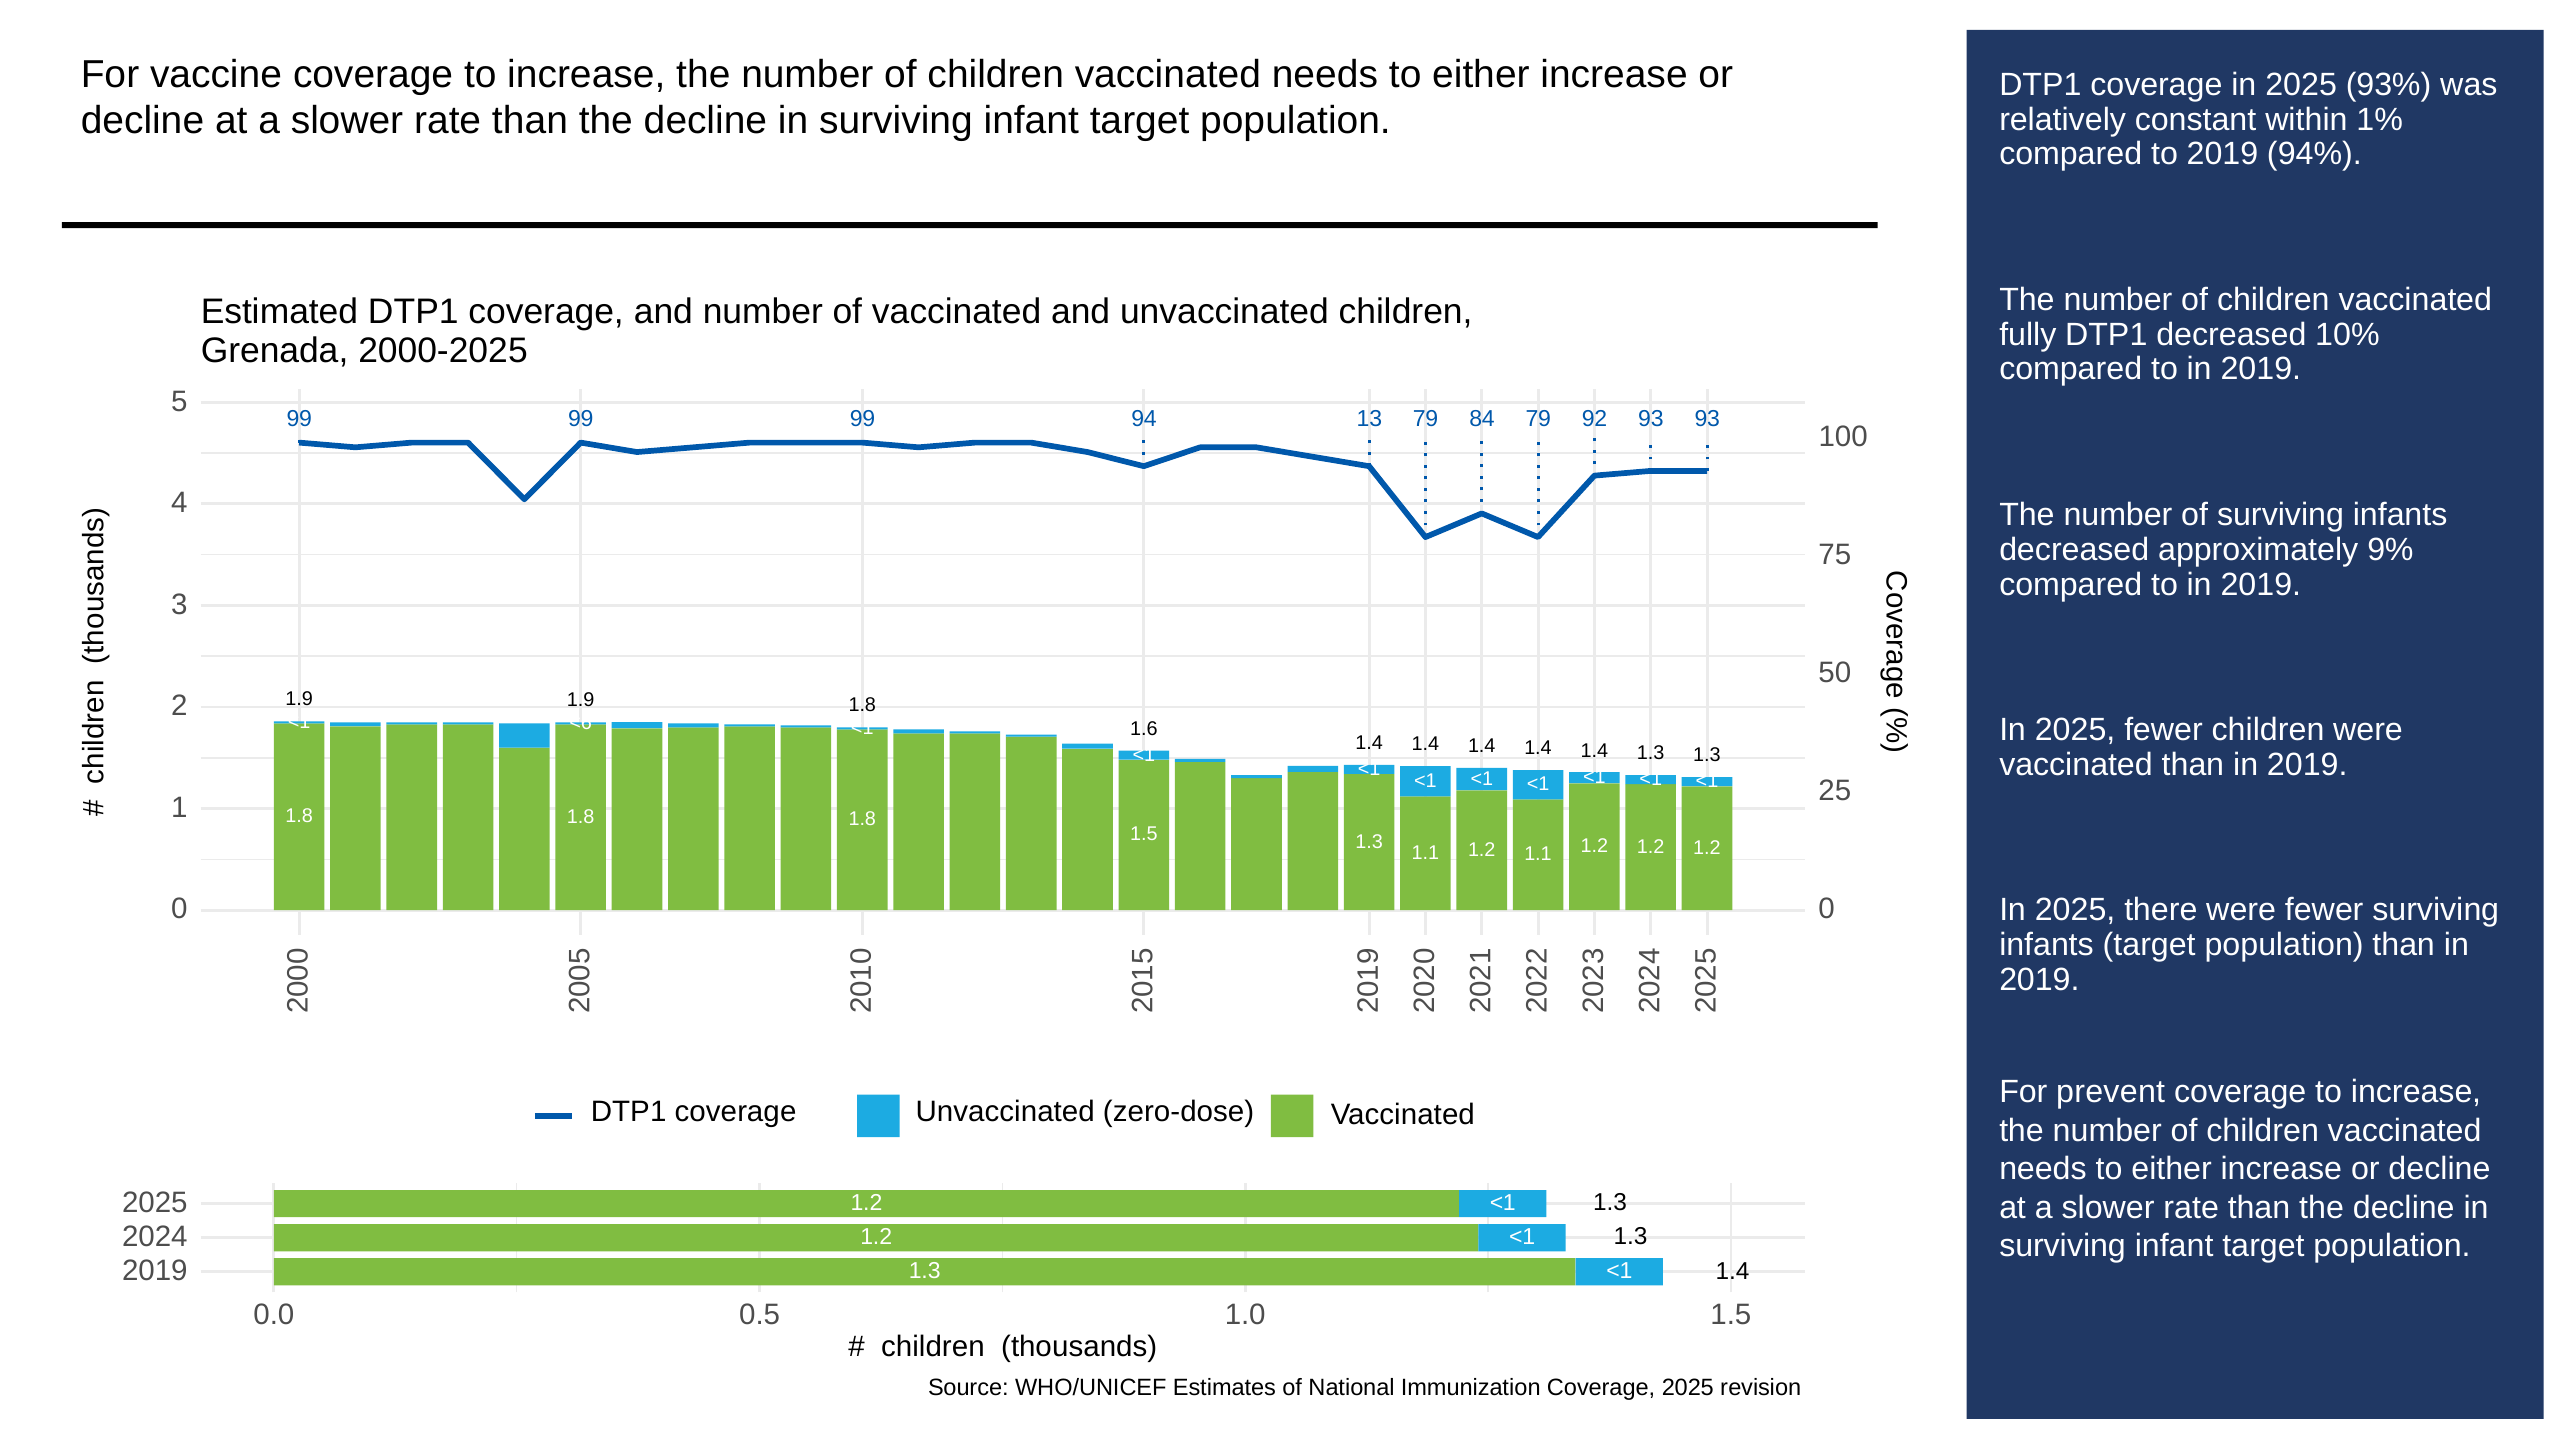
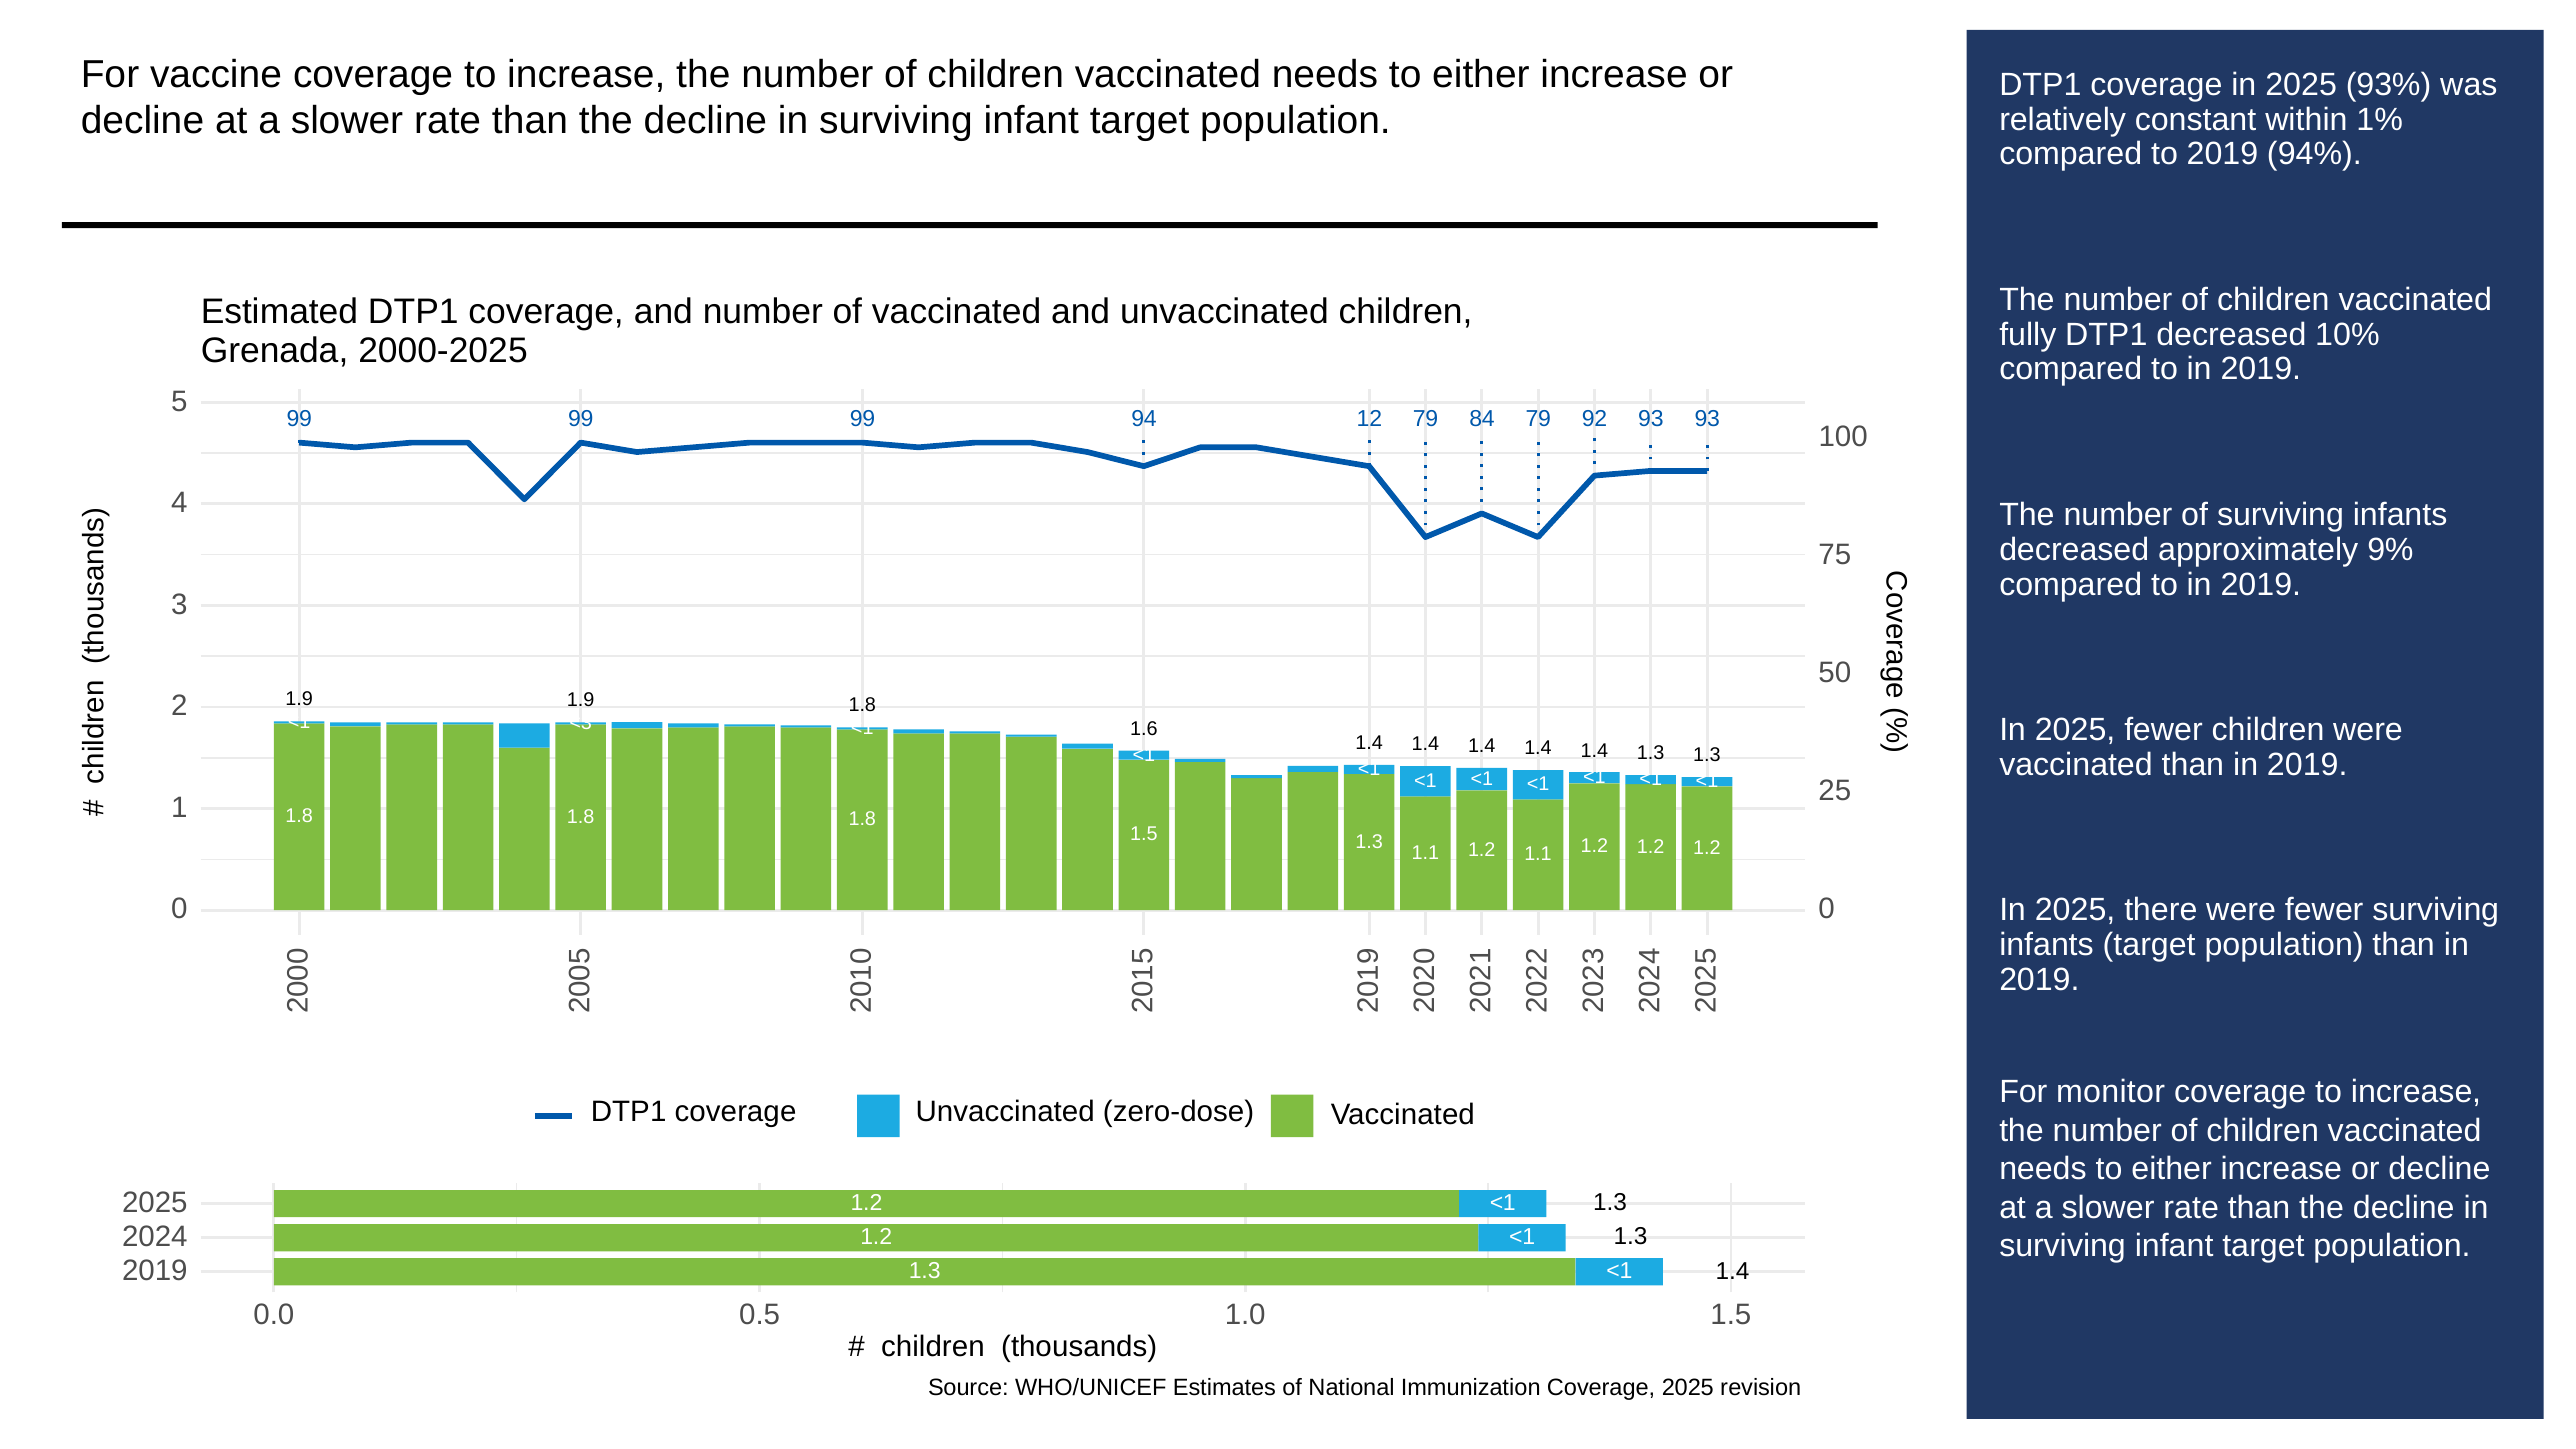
13: 13 -> 12
<6: <6 -> <3
prevent: prevent -> monitor
